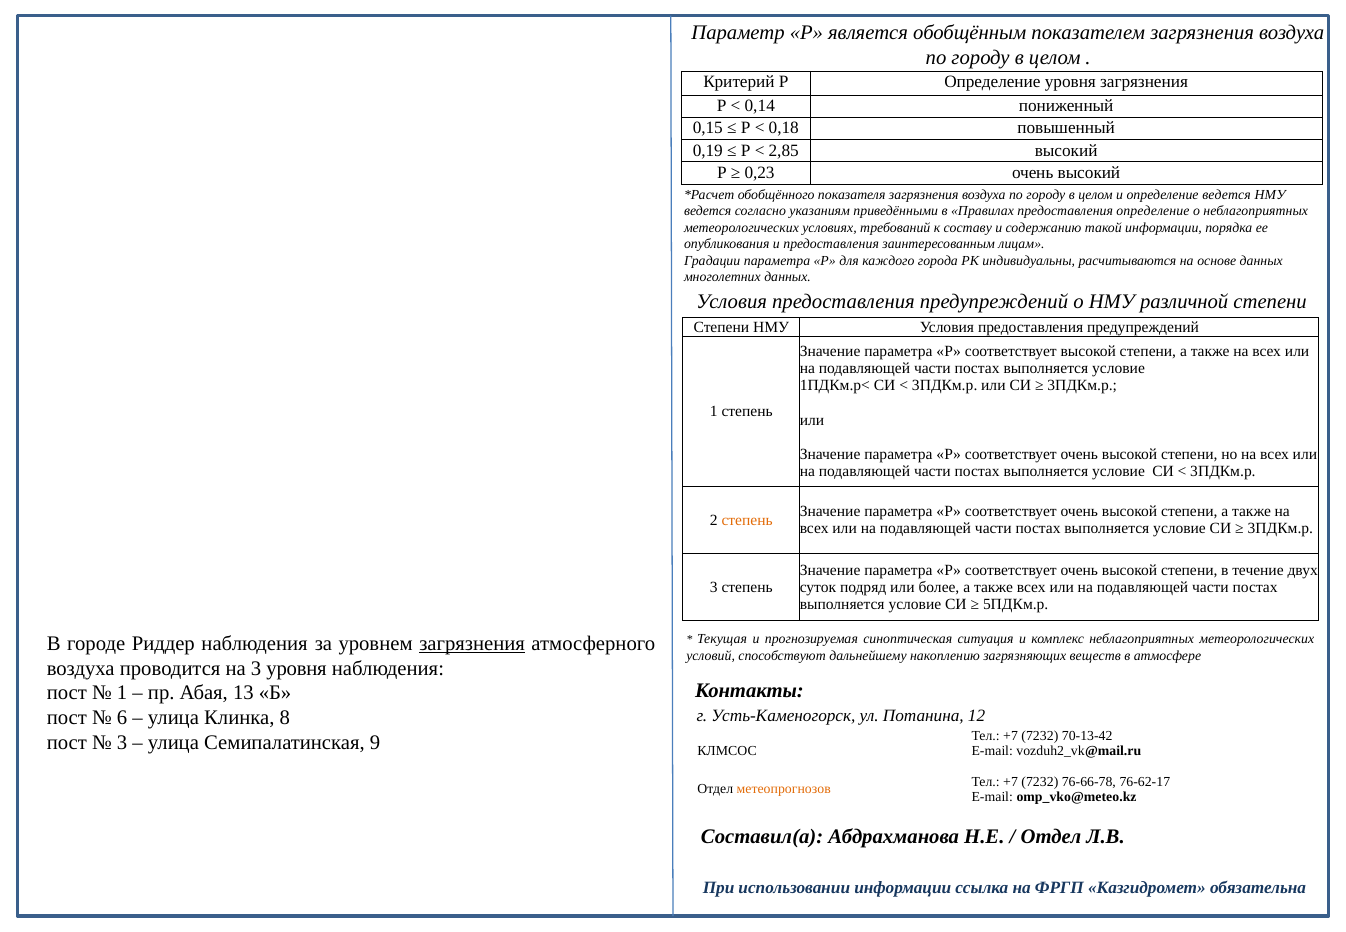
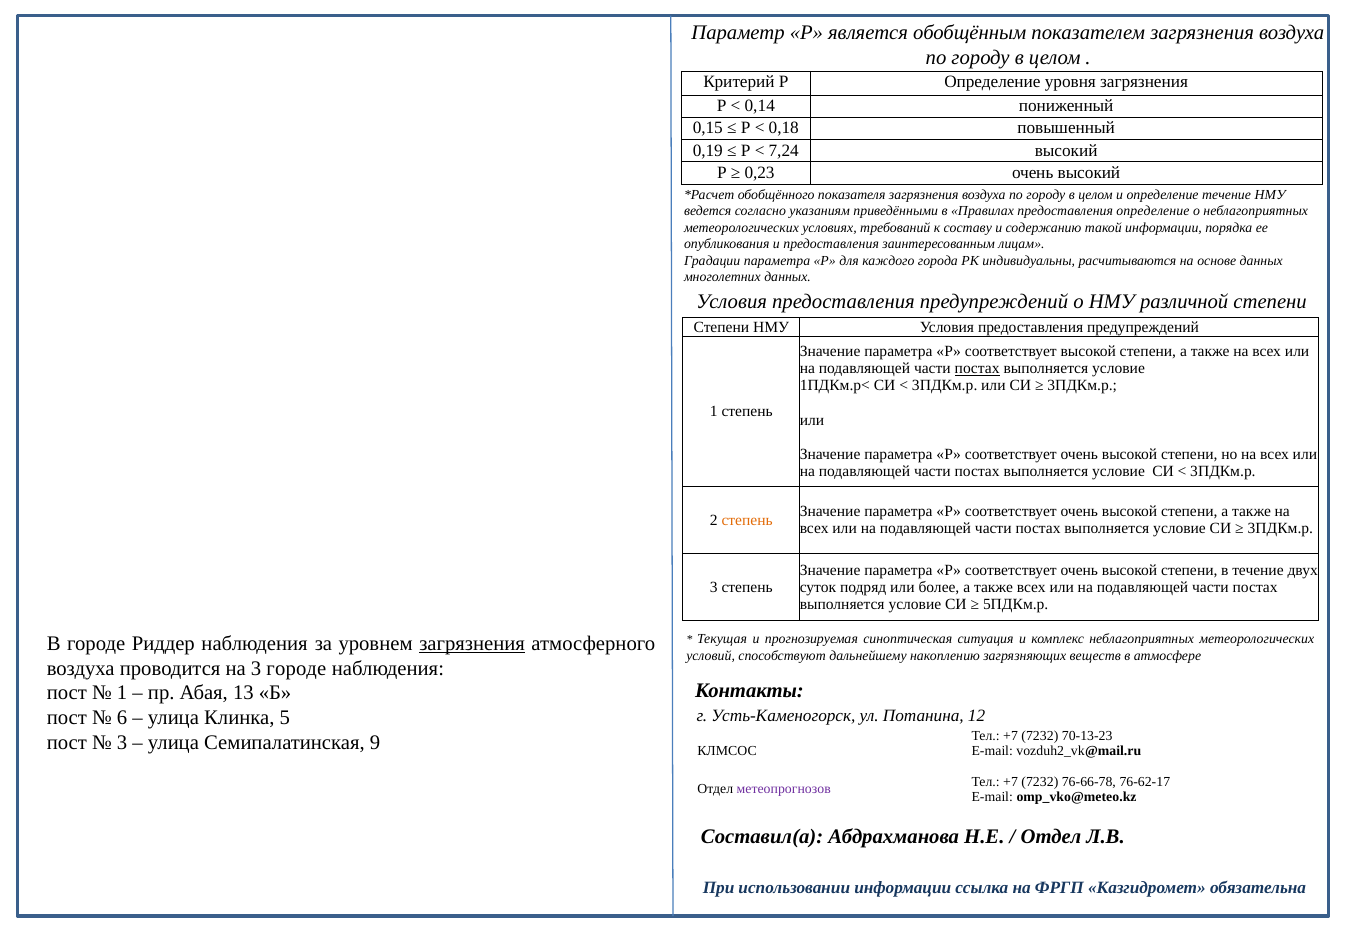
2,85: 2,85 -> 7,24
определение ведется: ведется -> течение
постах at (977, 368) underline: none -> present
3 уровня: уровня -> городе
8: 8 -> 5
70-13-42: 70-13-42 -> 70-13-23
метеопрогнозов colour: orange -> purple
